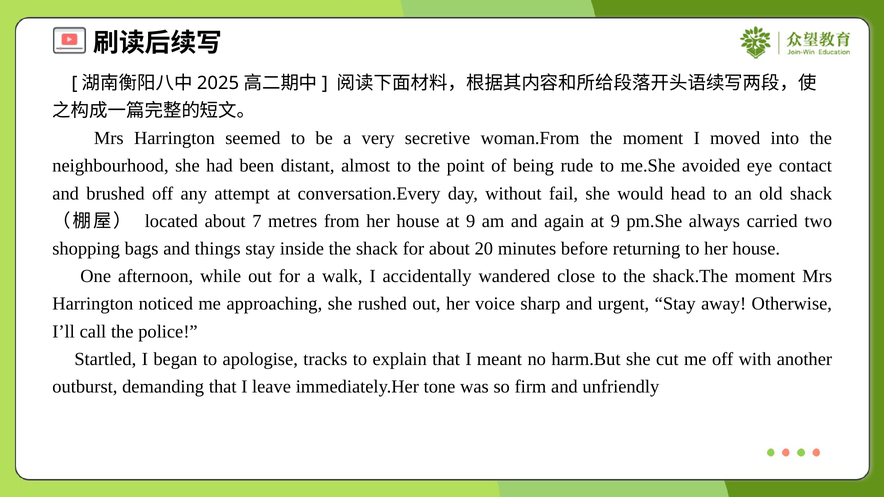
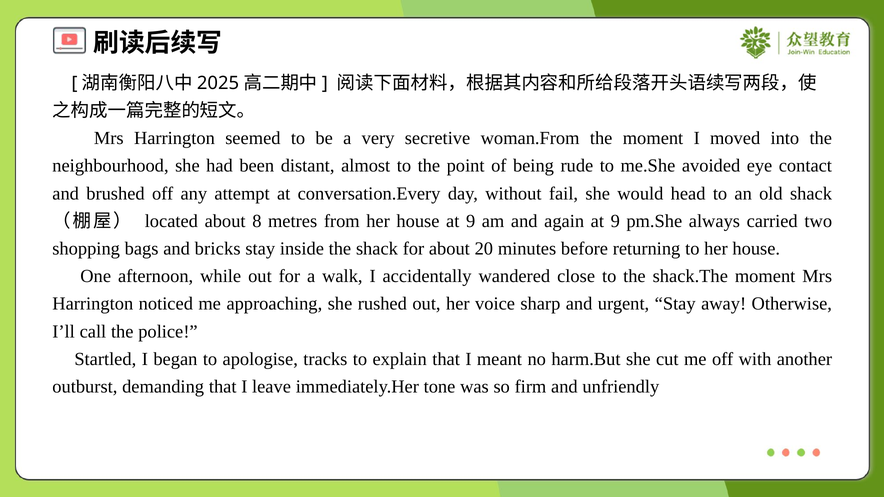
7: 7 -> 8
things: things -> bricks
